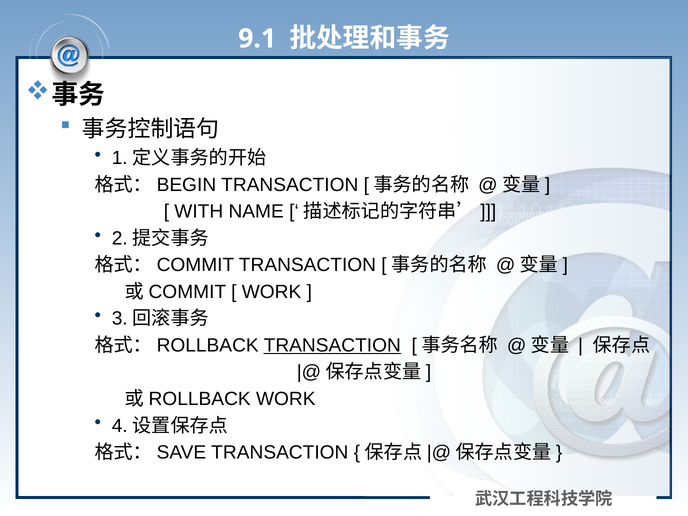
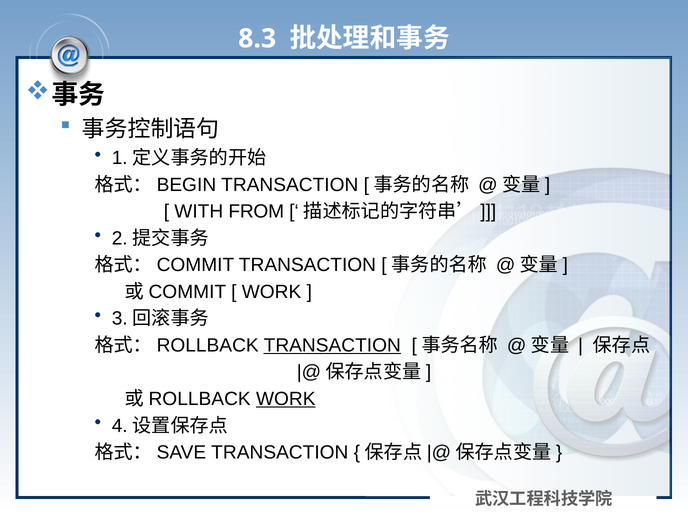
9.1: 9.1 -> 8.3
NAME: NAME -> FROM
WORK at (286, 399) underline: none -> present
